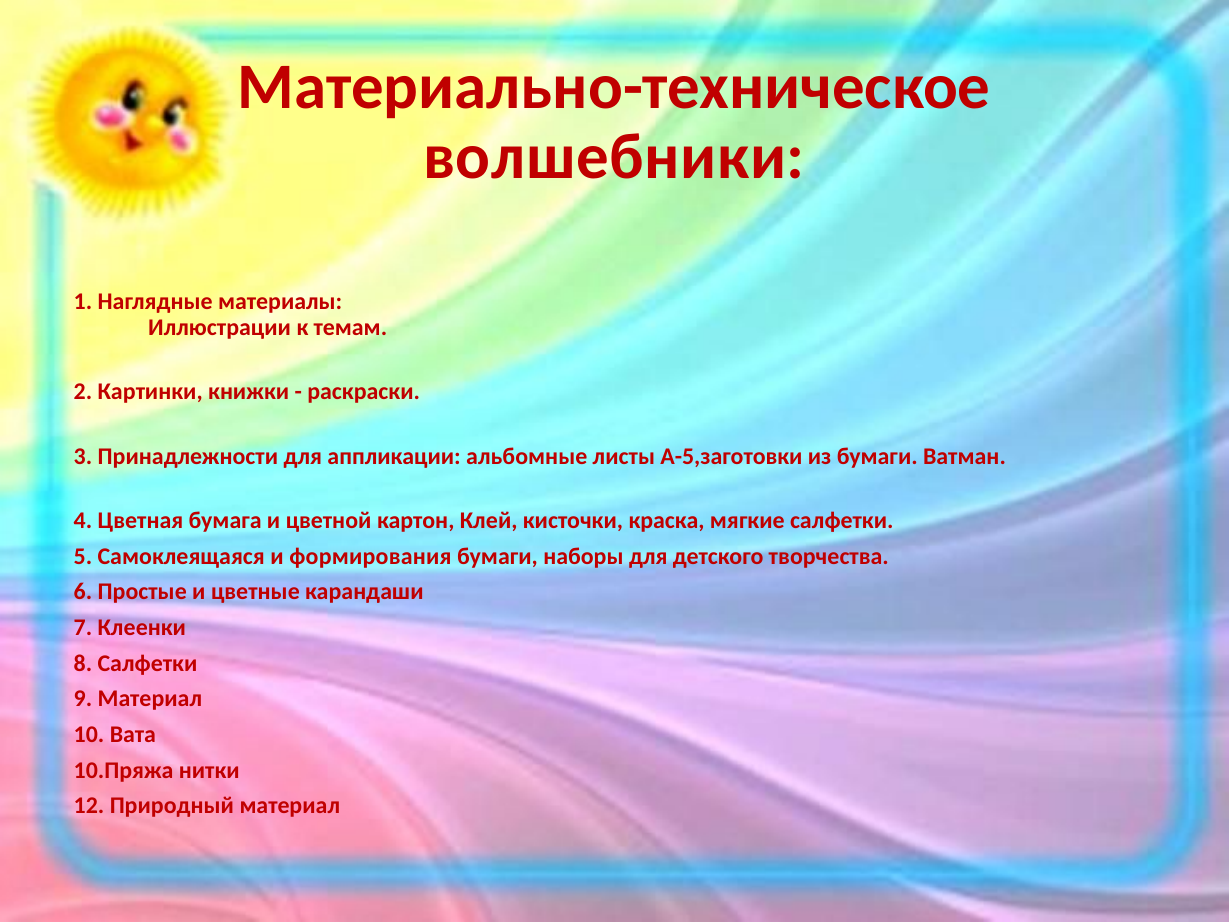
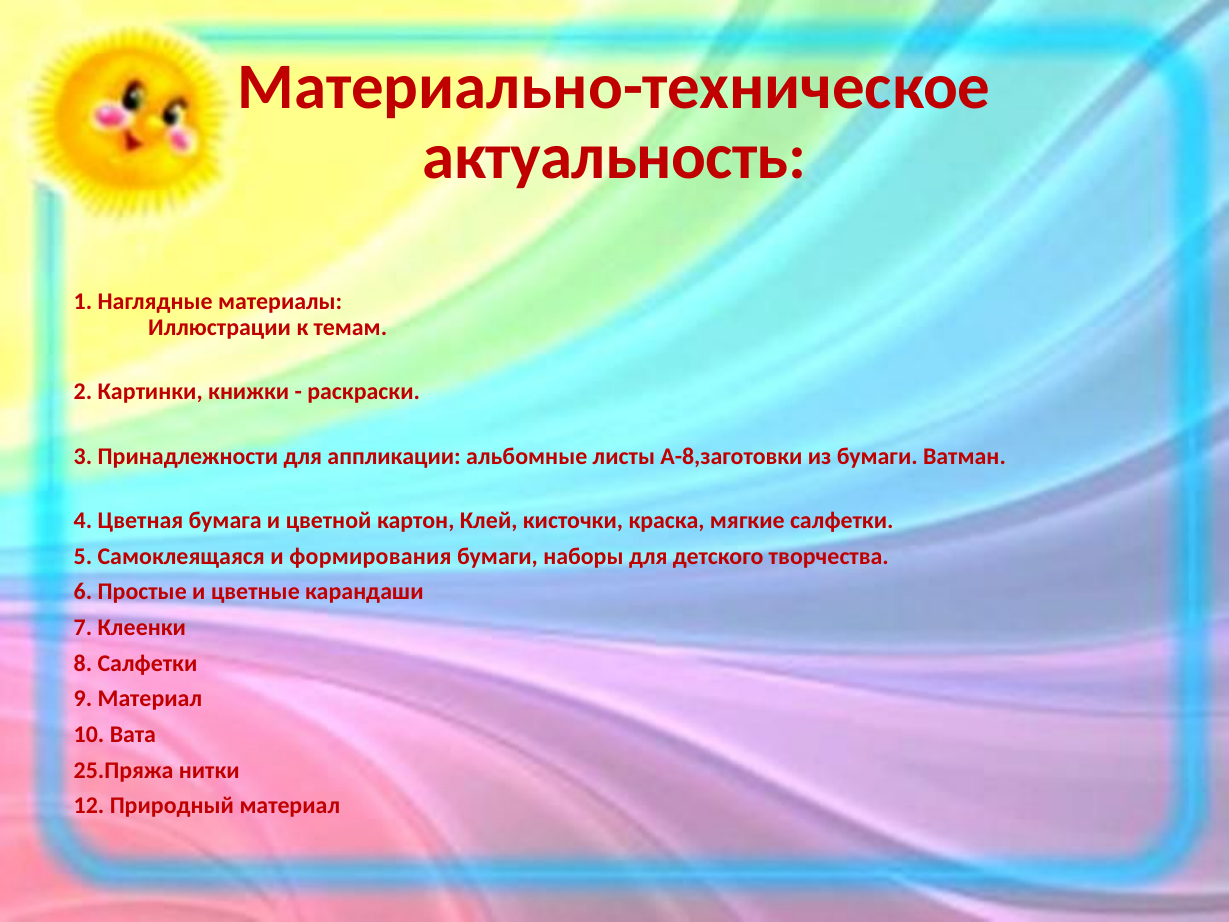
волшебники: волшебники -> актуальность
А-5,заготовки: А-5,заготовки -> А-8,заготовки
10.Пряжа: 10.Пряжа -> 25.Пряжа
